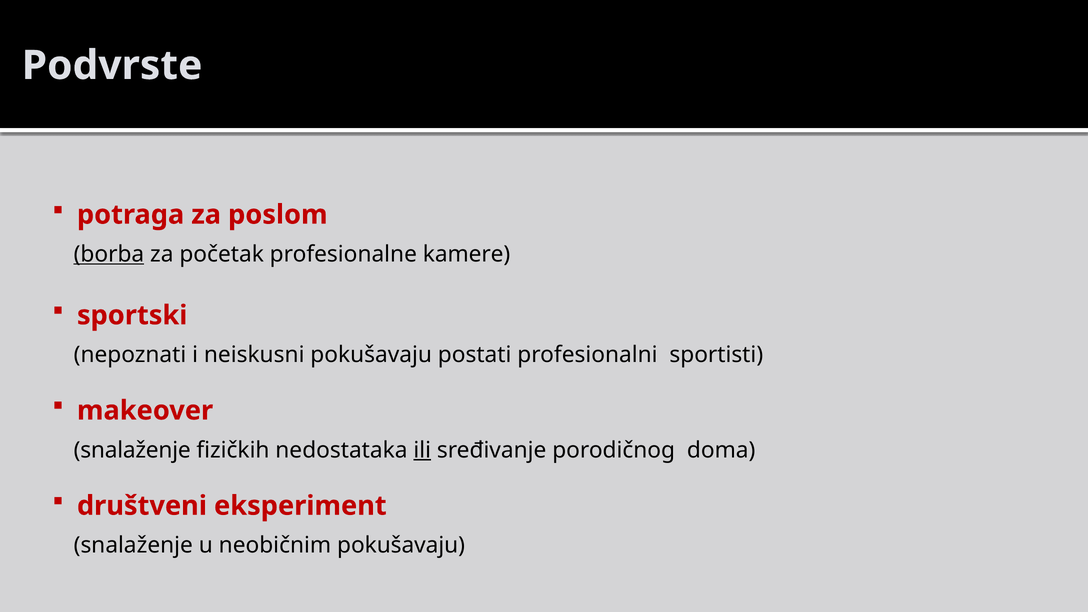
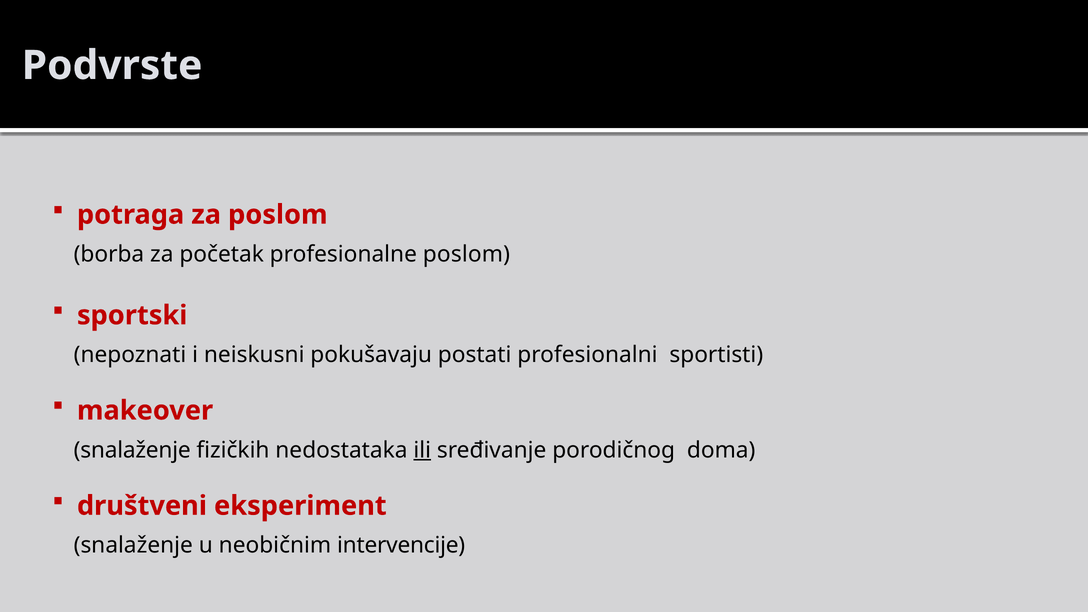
borba underline: present -> none
profesionalne kamere: kamere -> poslom
neobičnim pokušavaju: pokušavaju -> intervencije
